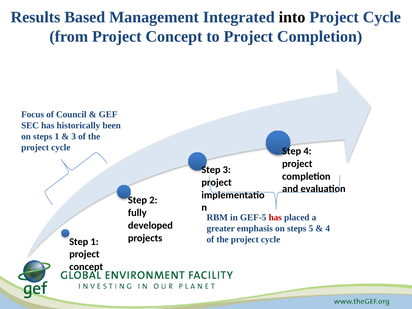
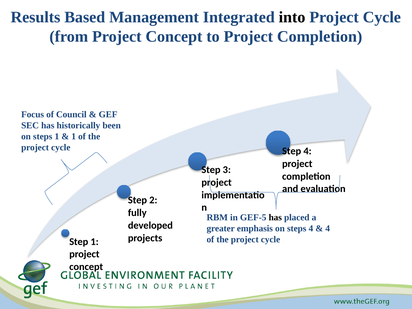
3 at (74, 137): 3 -> 1
has at (275, 218) colour: red -> black
steps 5: 5 -> 4
